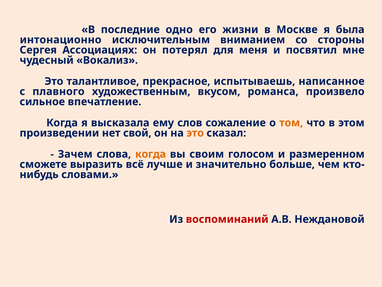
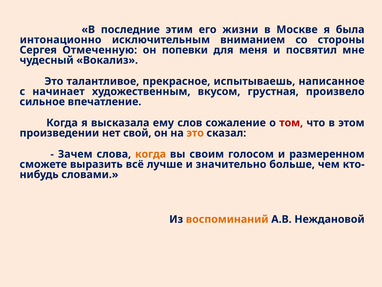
одно: одно -> этим
Ассоциациях: Ассоциациях -> Отмеченную
потерял: потерял -> попевки
плавного: плавного -> начинает
романса: романса -> грустная
том colour: orange -> red
воспоминаний colour: red -> orange
